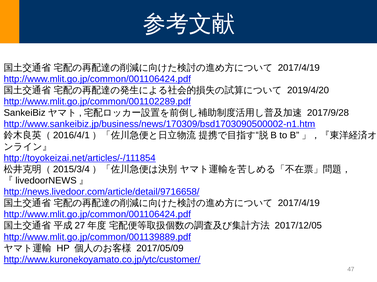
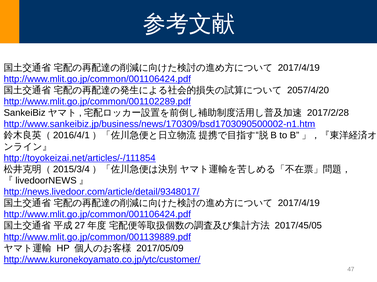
2019/4/20: 2019/4/20 -> 2057/4/20
2017/9/28: 2017/9/28 -> 2017/2/28
http://news.livedoor.com/article/detail/9716658/: http://news.livedoor.com/article/detail/9716658/ -> http://news.livedoor.com/article/detail/9348017/
2017/12/05: 2017/12/05 -> 2017/45/05
